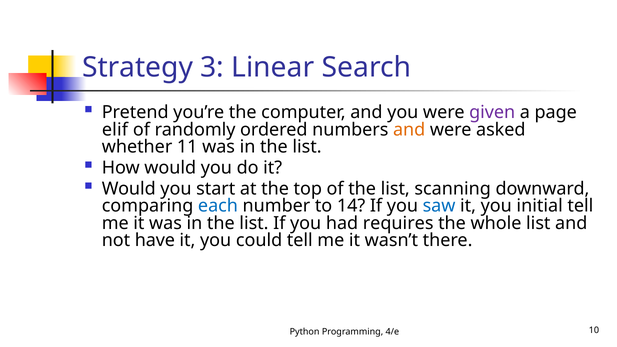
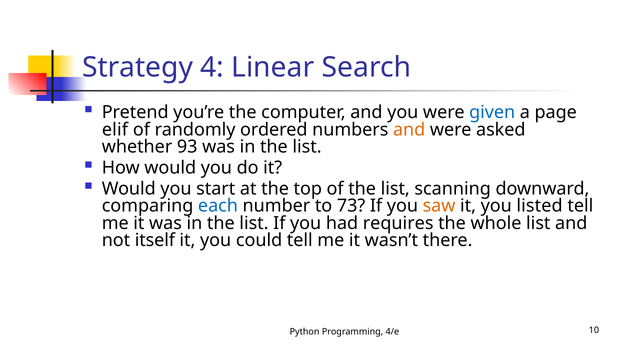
3: 3 -> 4
given colour: purple -> blue
11: 11 -> 93
14: 14 -> 73
saw colour: blue -> orange
initial: initial -> listed
have: have -> itself
